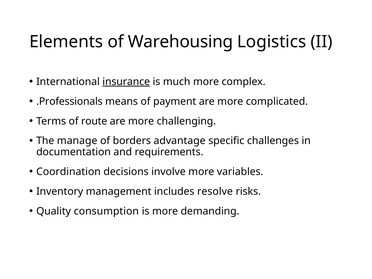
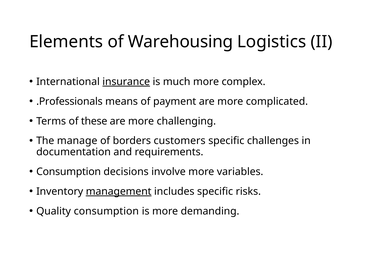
route: route -> these
advantage: advantage -> customers
Coordination at (69, 172): Coordination -> Consumption
management underline: none -> present
includes resolve: resolve -> specific
